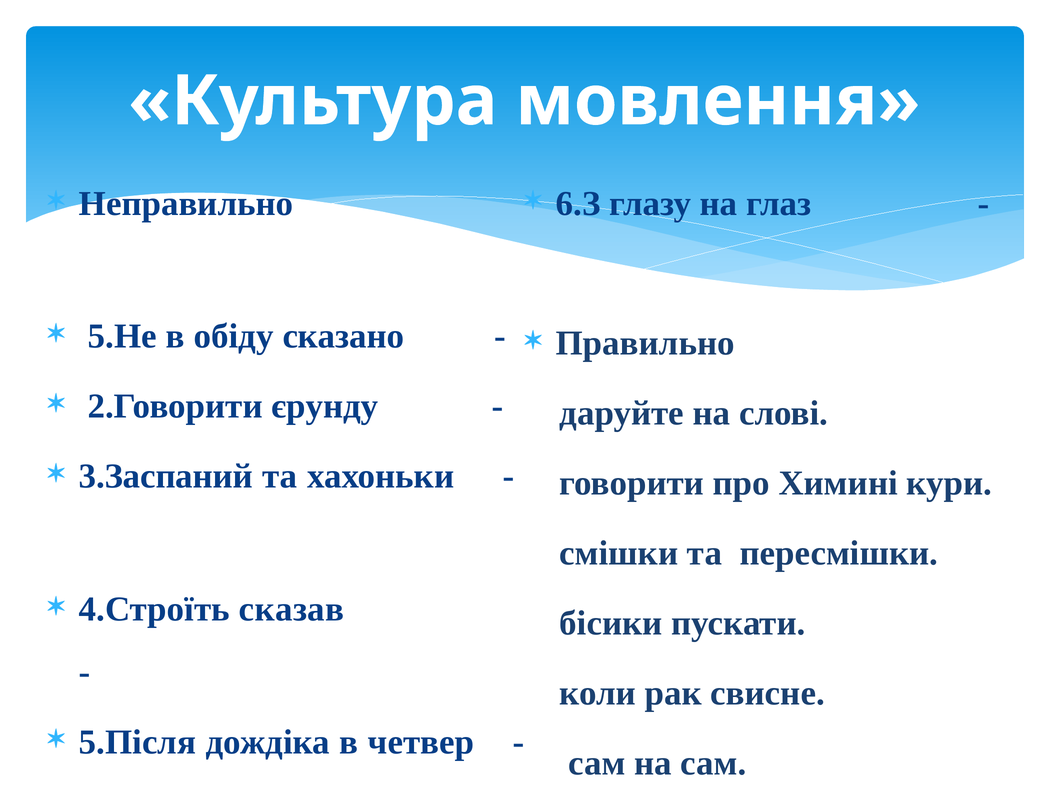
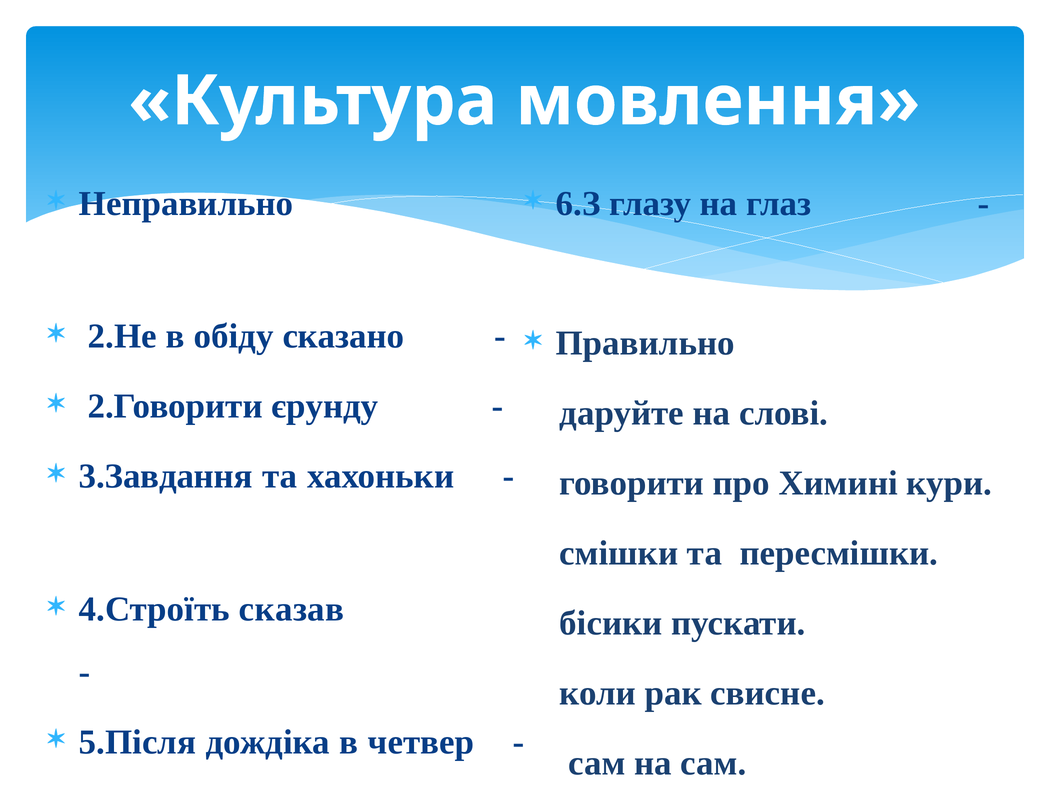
5.Не: 5.Не -> 2.Не
3.Заспаний: 3.Заспаний -> 3.Завдання
